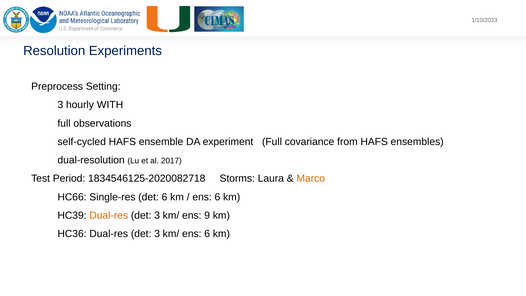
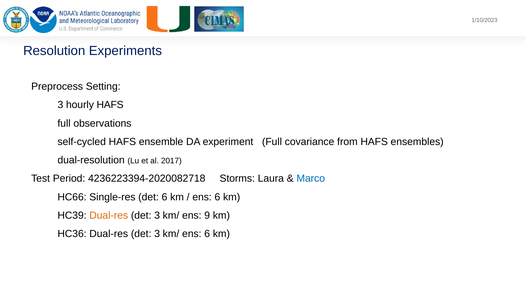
hourly WITH: WITH -> HAFS
1834546125-2020082718: 1834546125-2020082718 -> 4236223394-2020082718
Marco colour: orange -> blue
